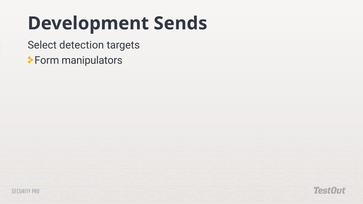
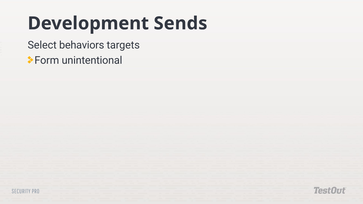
detection: detection -> behaviors
manipulators: manipulators -> unintentional
